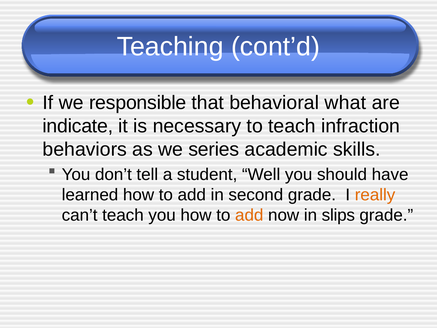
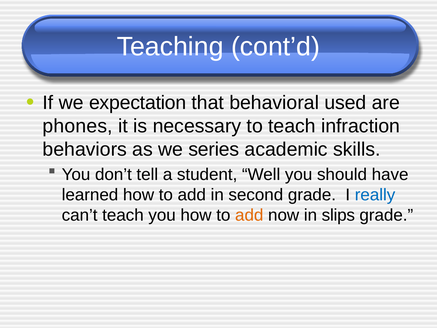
responsible: responsible -> expectation
what: what -> used
indicate: indicate -> phones
really colour: orange -> blue
